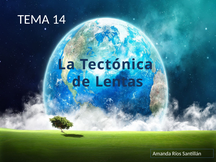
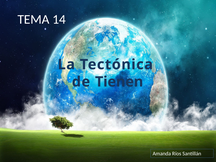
Lentas: Lentas -> Tienen
